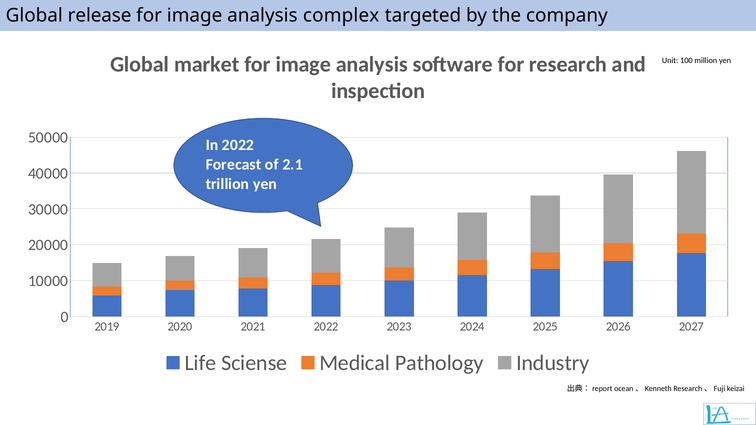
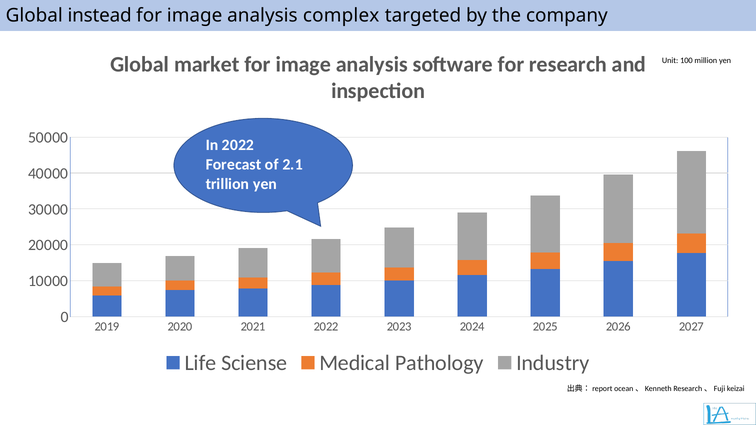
release: release -> instead
